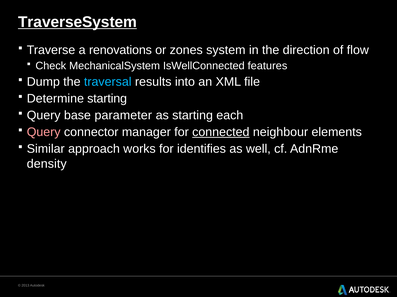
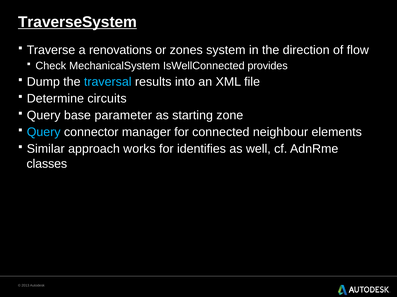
features: features -> provides
Determine starting: starting -> circuits
each: each -> zone
Query at (44, 132) colour: pink -> light blue
connected underline: present -> none
density: density -> classes
